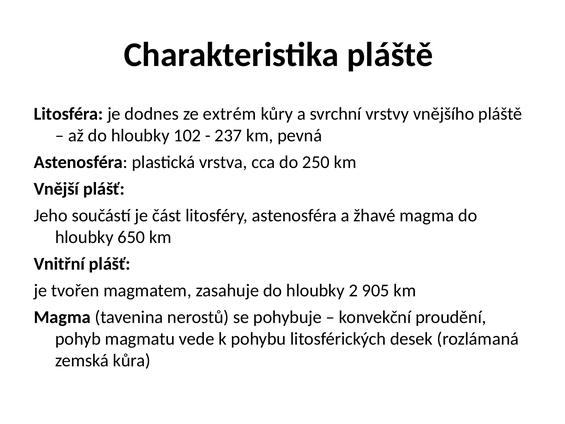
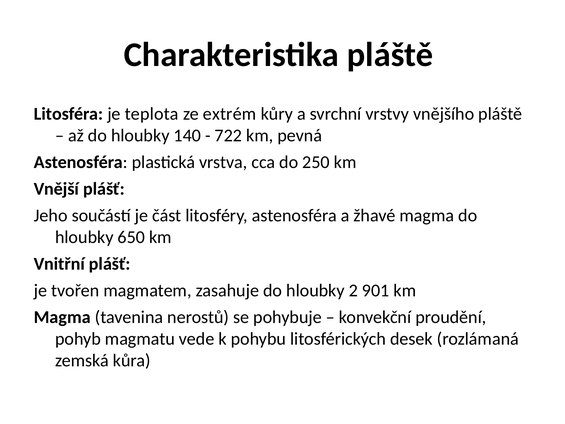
dodnes: dodnes -> teplota
102: 102 -> 140
237: 237 -> 722
905: 905 -> 901
